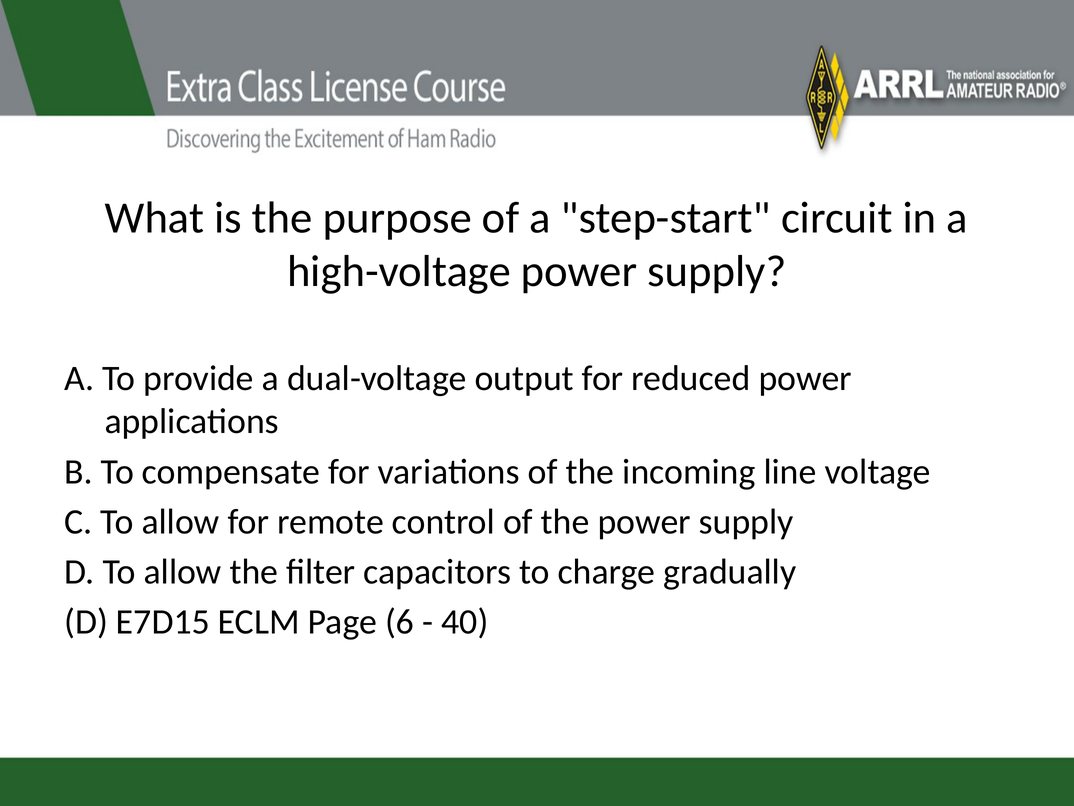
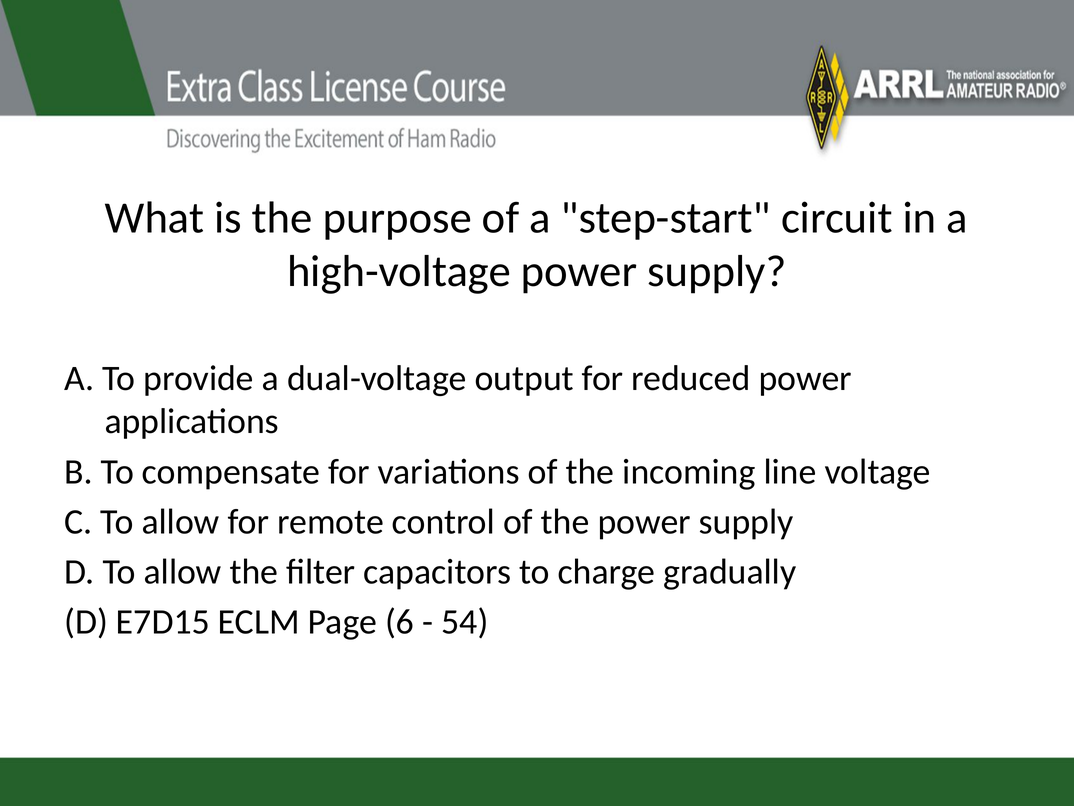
40: 40 -> 54
